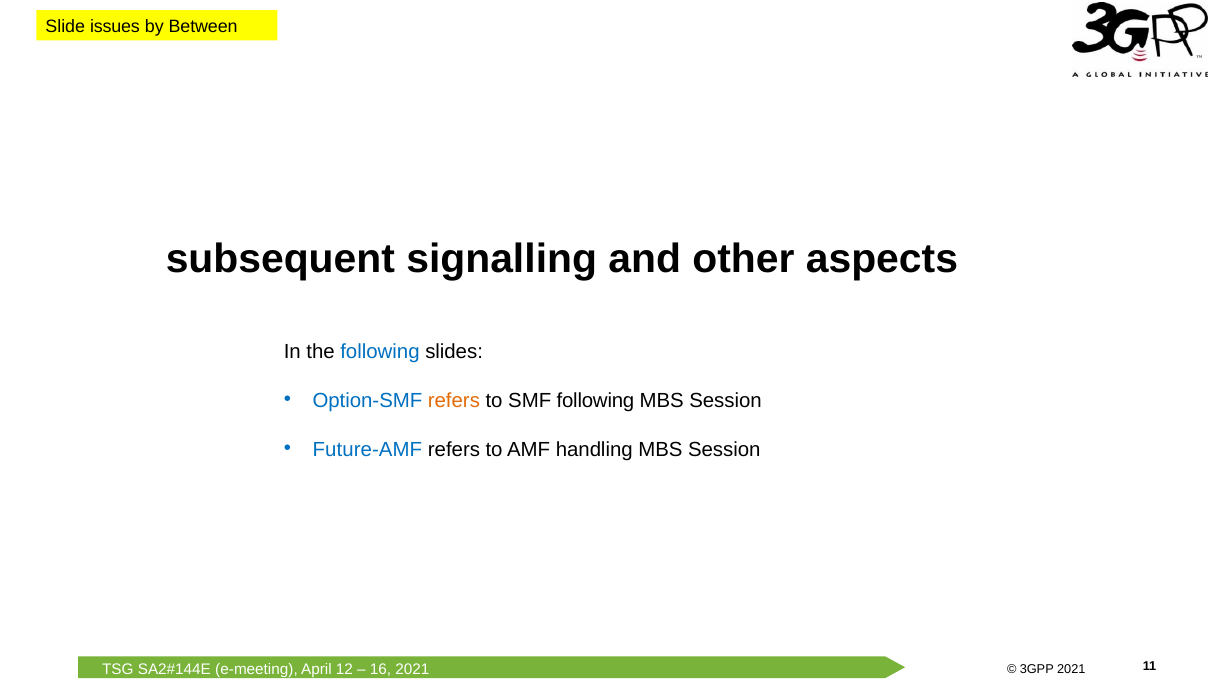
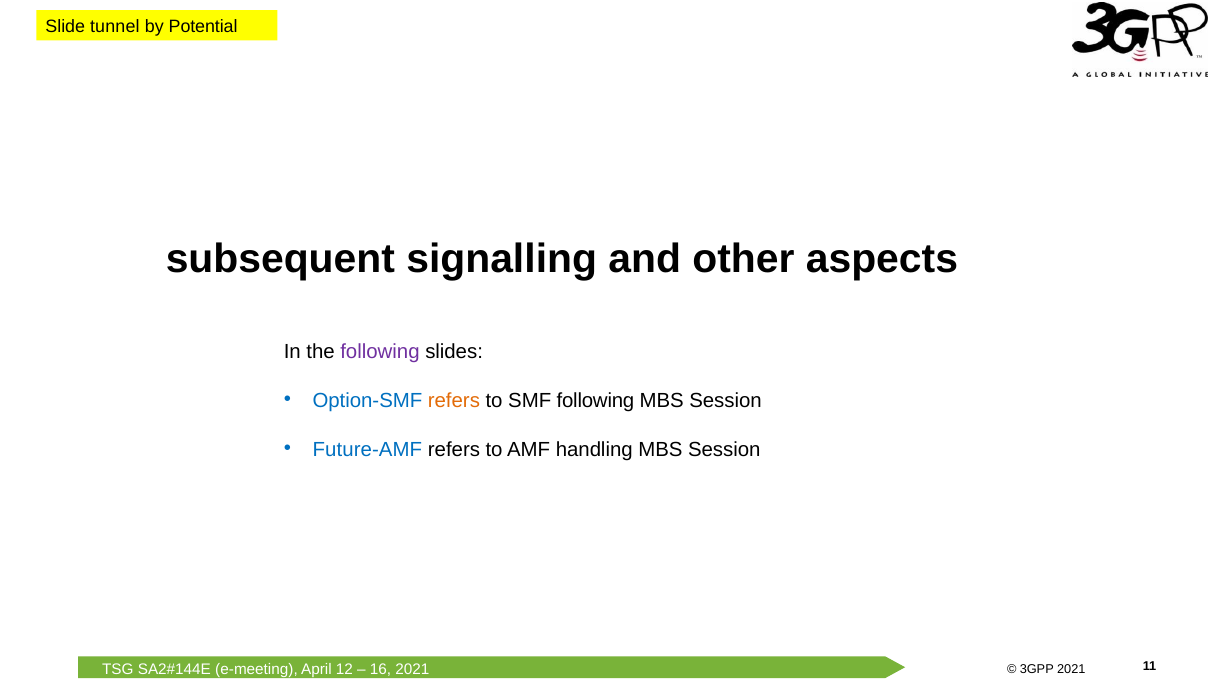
issues: issues -> tunnel
Between: Between -> Potential
following at (380, 352) colour: blue -> purple
